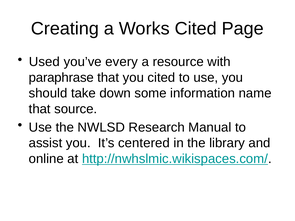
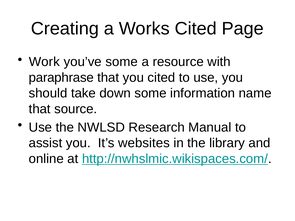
Used: Used -> Work
you’ve every: every -> some
centered: centered -> websites
